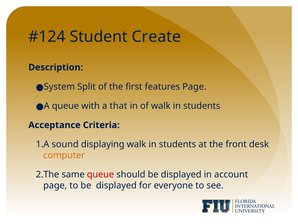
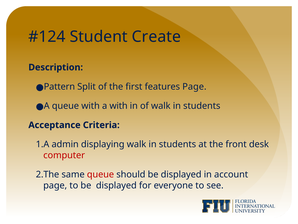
System: System -> Pattern
a that: that -> with
sound: sound -> admin
computer colour: orange -> red
